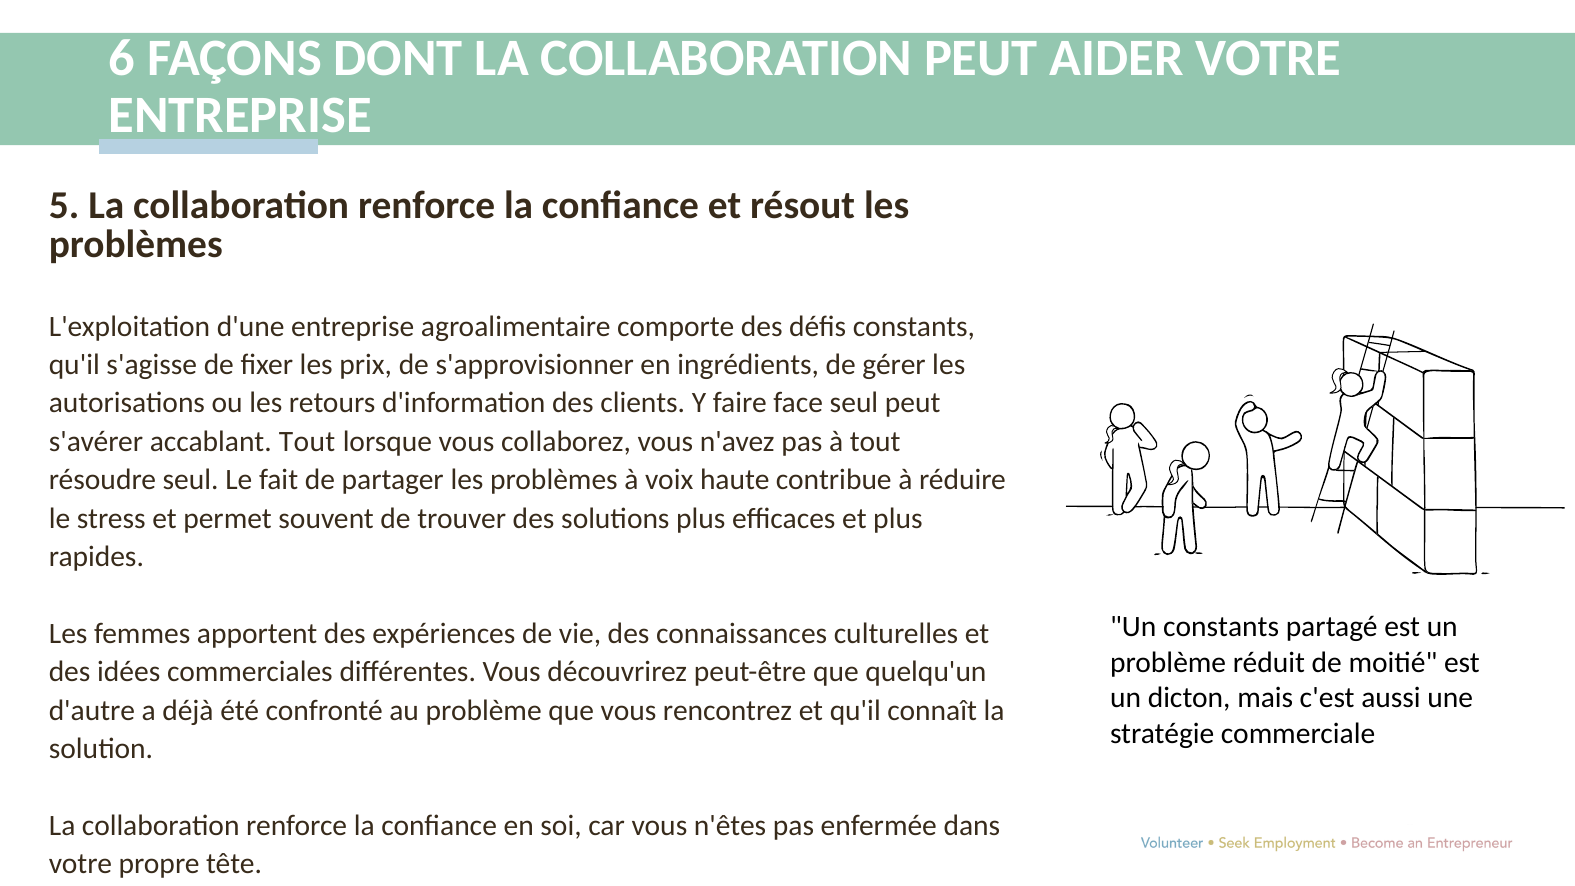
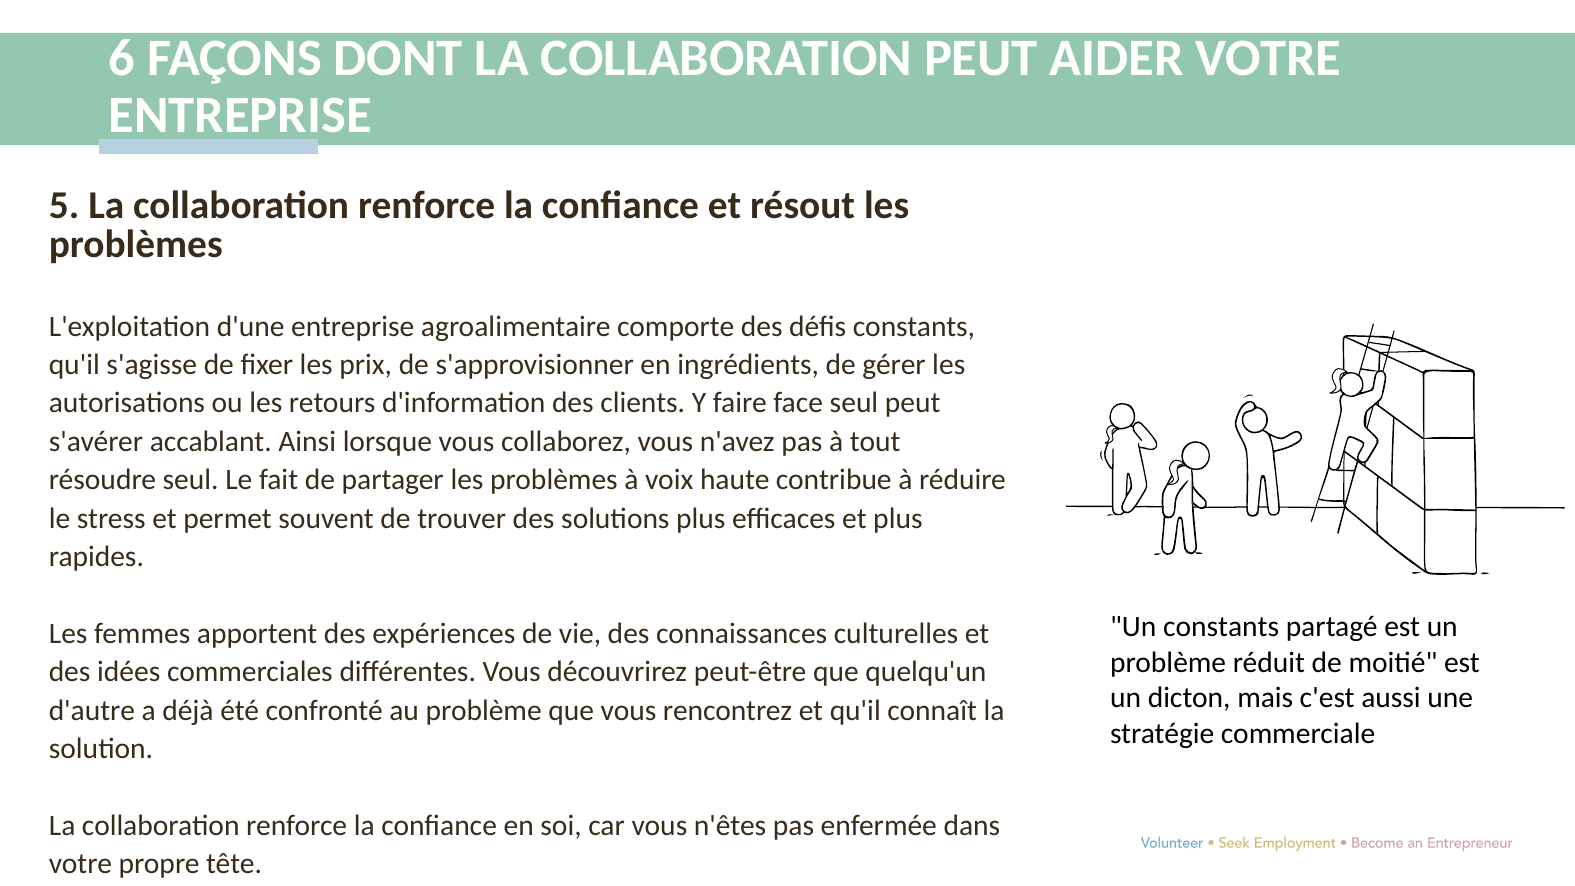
accablant Tout: Tout -> Ainsi
